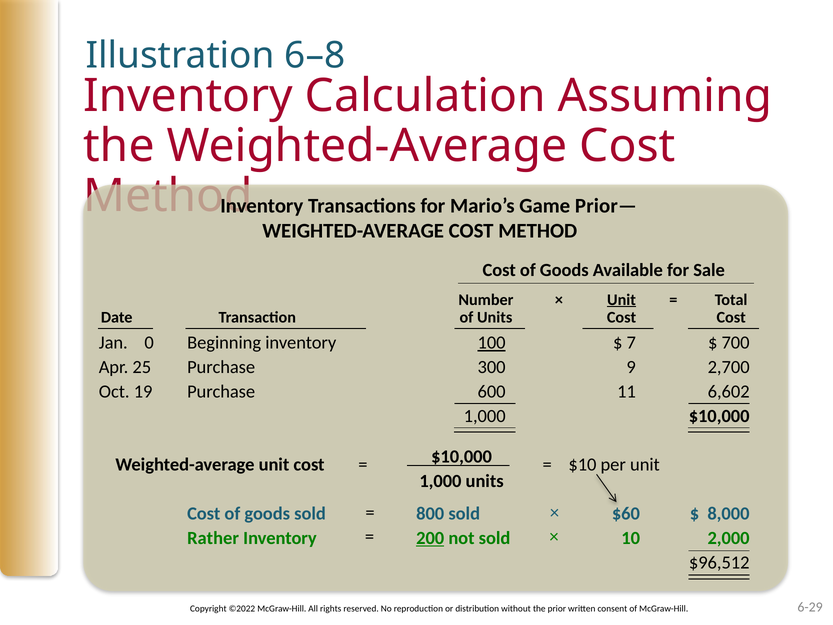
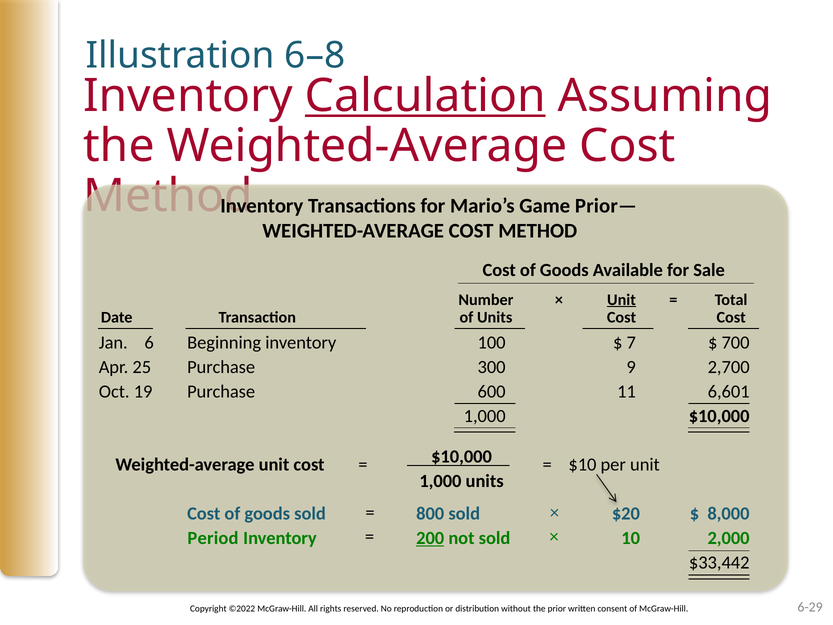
Calculation underline: none -> present
0: 0 -> 6
100 underline: present -> none
6,602: 6,602 -> 6,601
$60: $60 -> $20
Rather: Rather -> Period
$96,512: $96,512 -> $33,442
